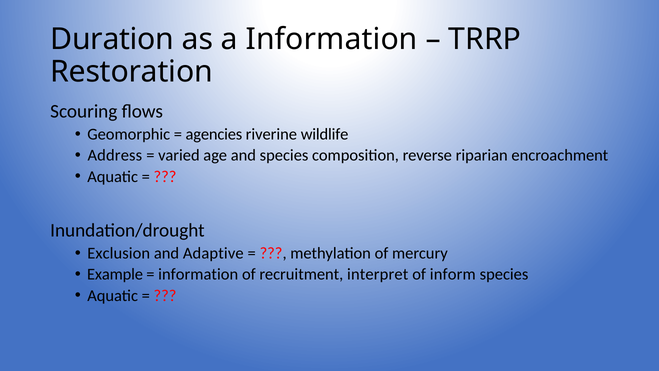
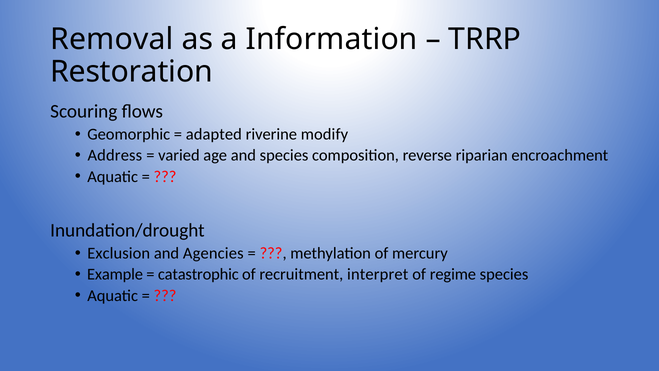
Duration: Duration -> Removal
agencies: agencies -> adapted
wildlife: wildlife -> modify
Adaptive: Adaptive -> Agencies
information at (198, 274): information -> catastrophic
inform: inform -> regime
